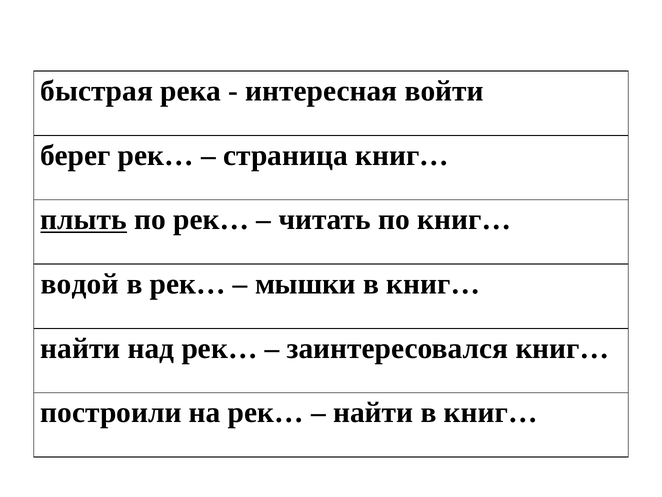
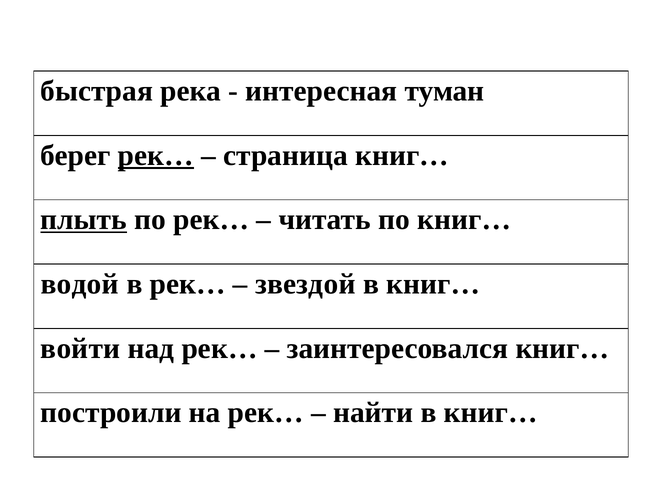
войти: войти -> туман
рек… at (156, 155) underline: none -> present
мышки: мышки -> звездой
найти at (80, 348): найти -> войти
